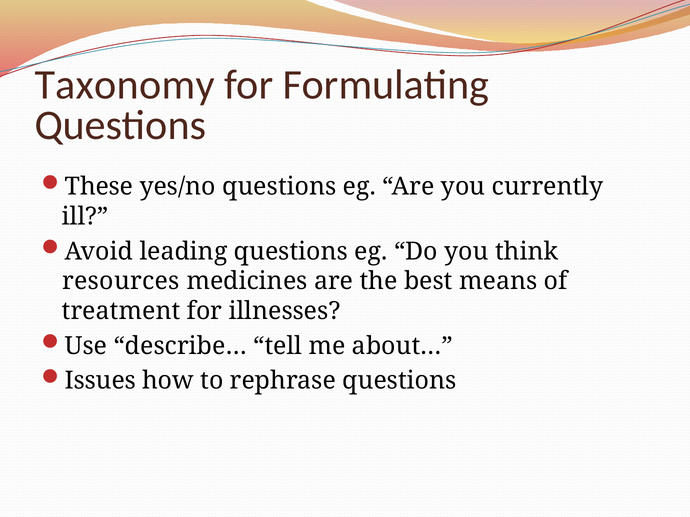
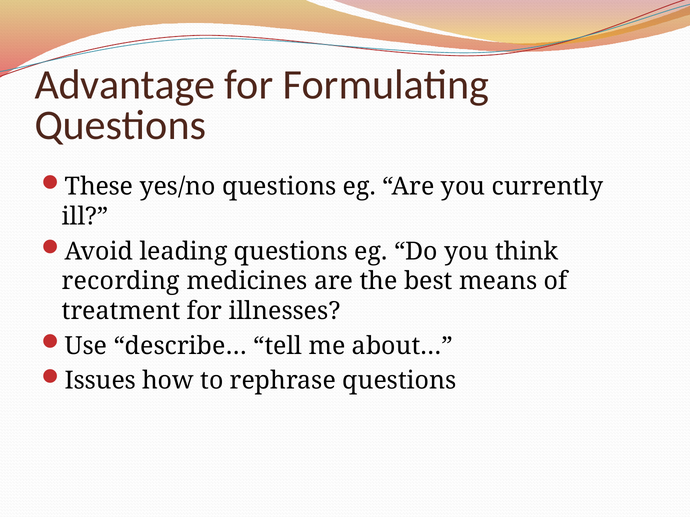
Taxonomy: Taxonomy -> Advantage
resources: resources -> recording
